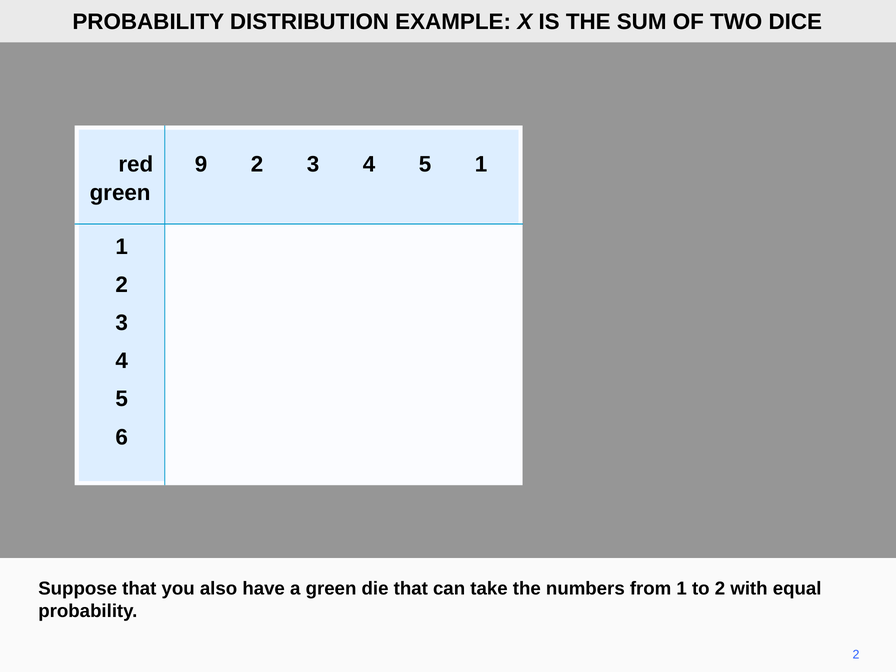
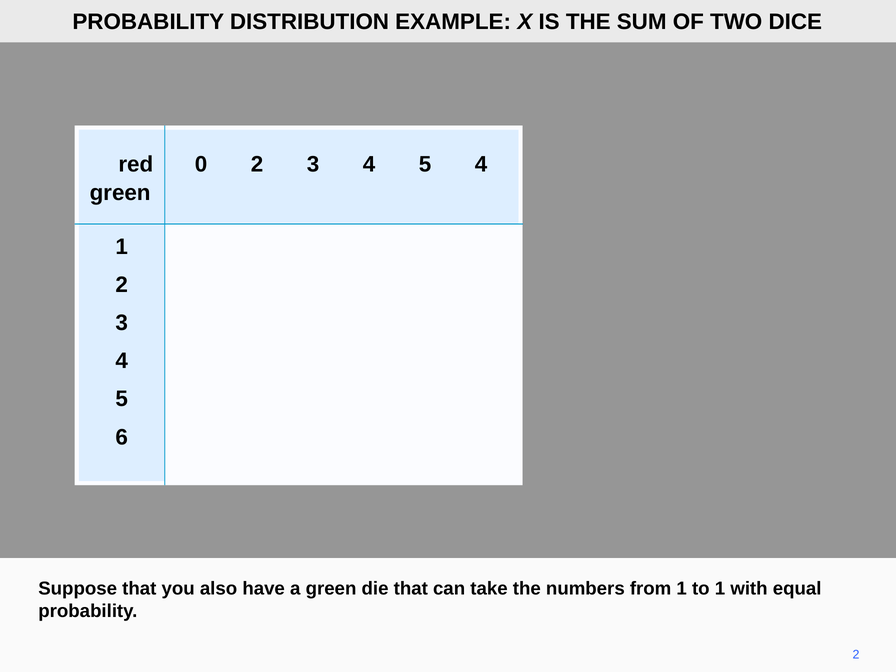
9: 9 -> 0
5 1: 1 -> 4
to 2: 2 -> 1
